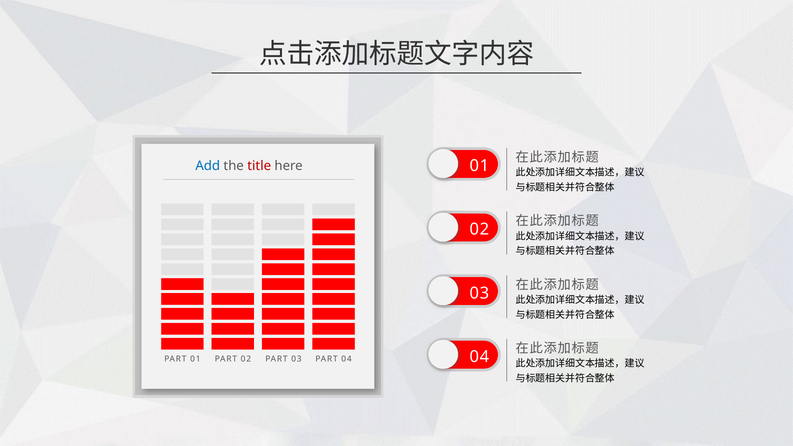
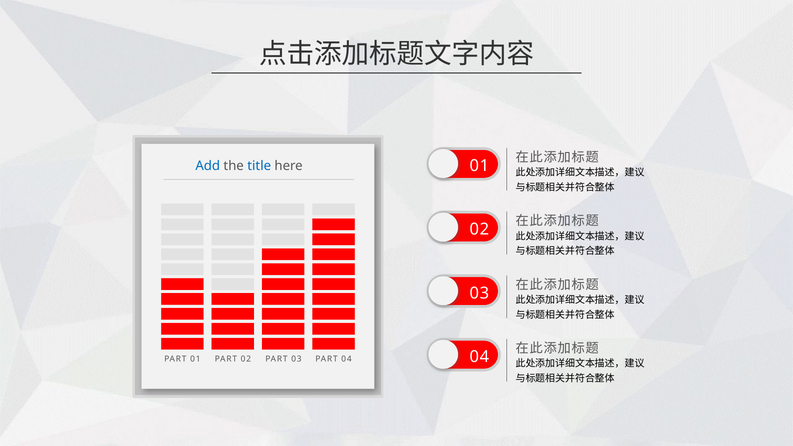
title colour: red -> blue
